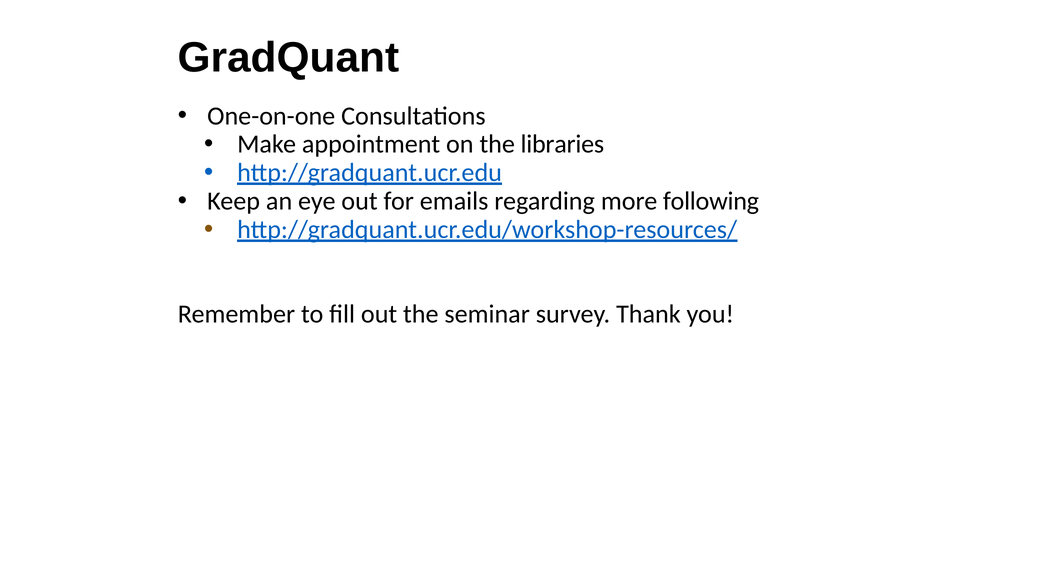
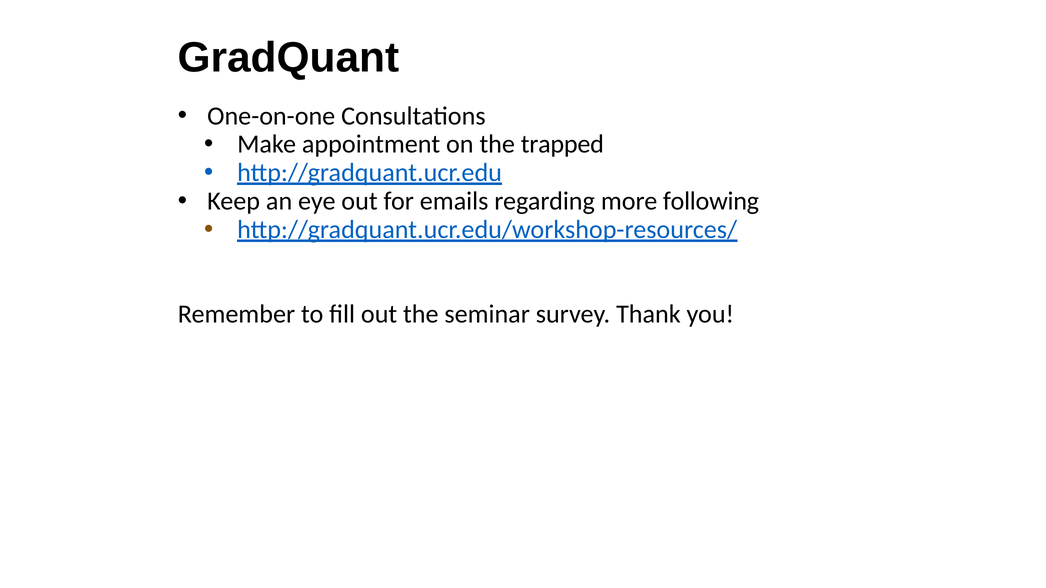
libraries: libraries -> trapped
